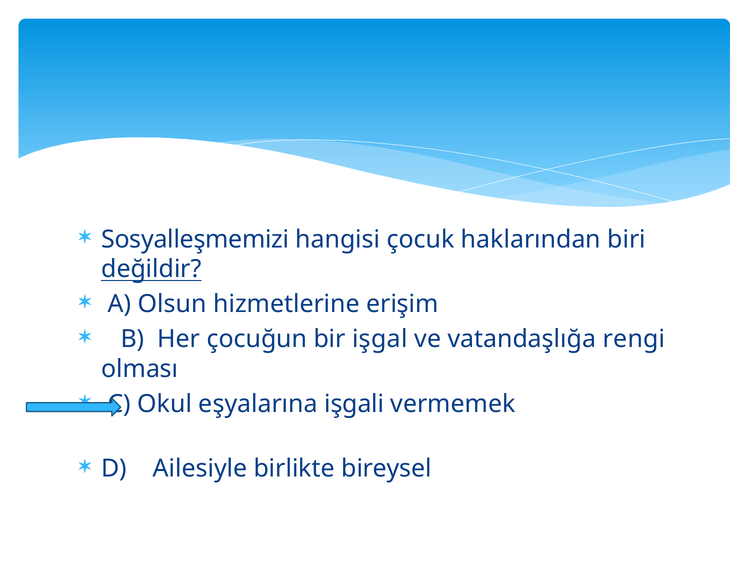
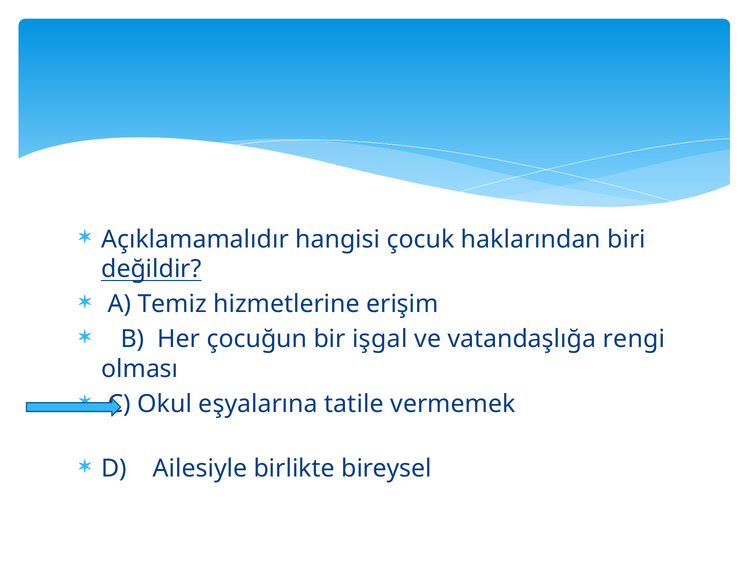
Sosyalleşmemizi: Sosyalleşmemizi -> Açıklamamalıdır
Olsun: Olsun -> Temiz
işgali: işgali -> tatile
